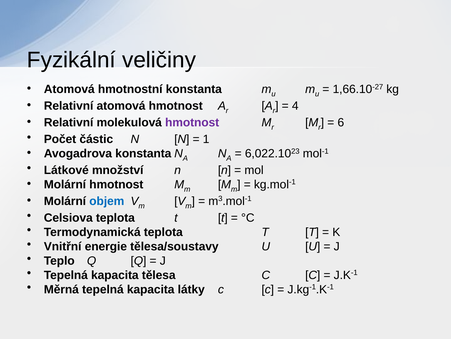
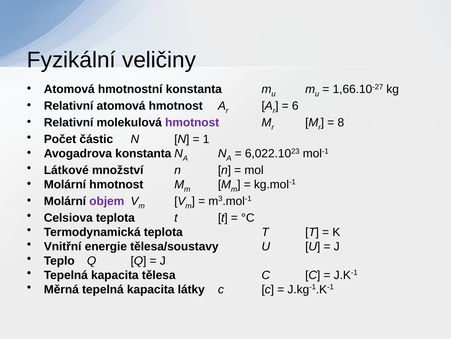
4: 4 -> 6
6: 6 -> 8
objem colour: blue -> purple
